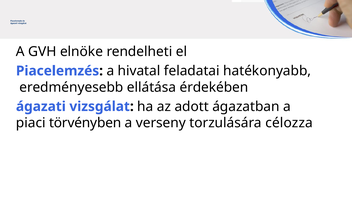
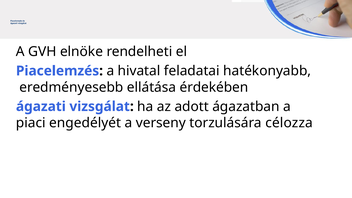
törvényben: törvényben -> engedélyét
